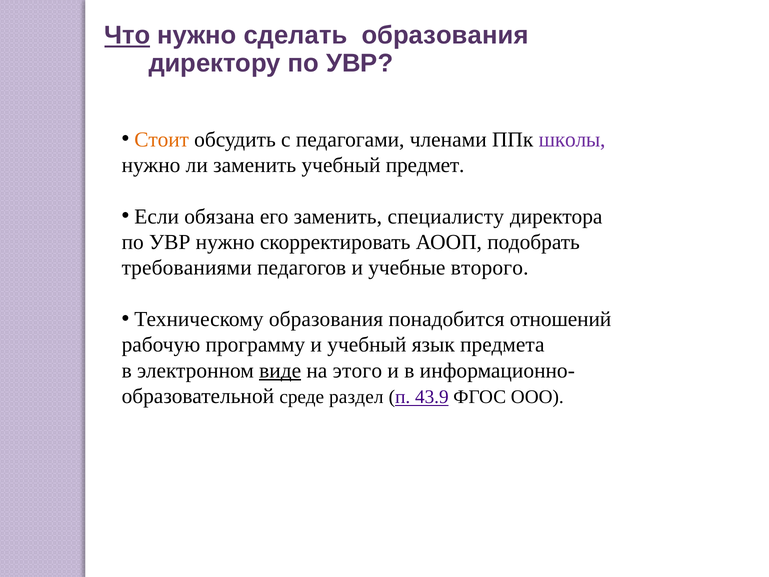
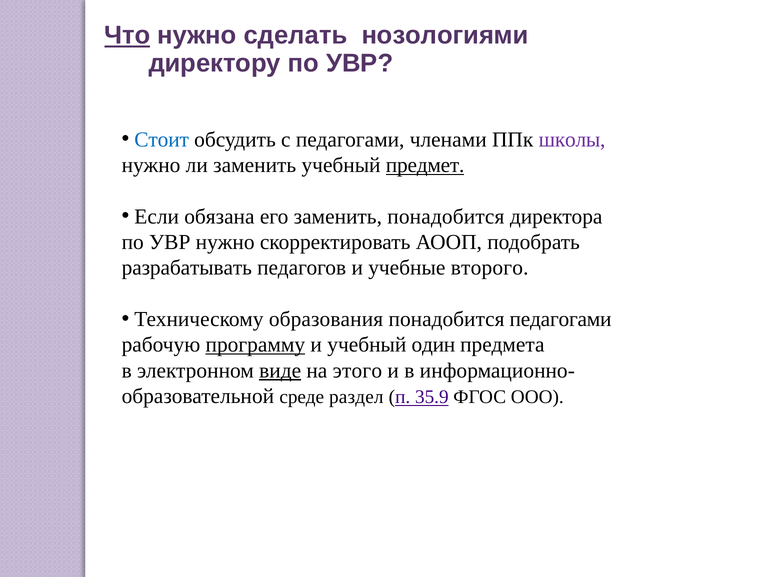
сделать образования: образования -> нозологиями
Стоит colour: orange -> blue
предмет underline: none -> present
заменить специалисту: специалисту -> понадобится
требованиями: требованиями -> разрабатывать
понадобится отношений: отношений -> педагогами
программу underline: none -> present
язык: язык -> один
43.9: 43.9 -> 35.9
